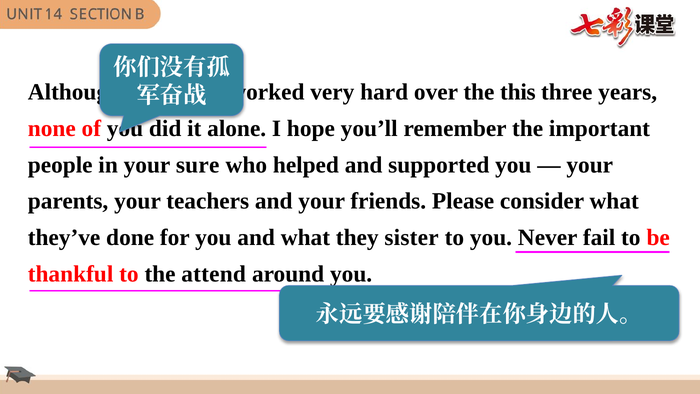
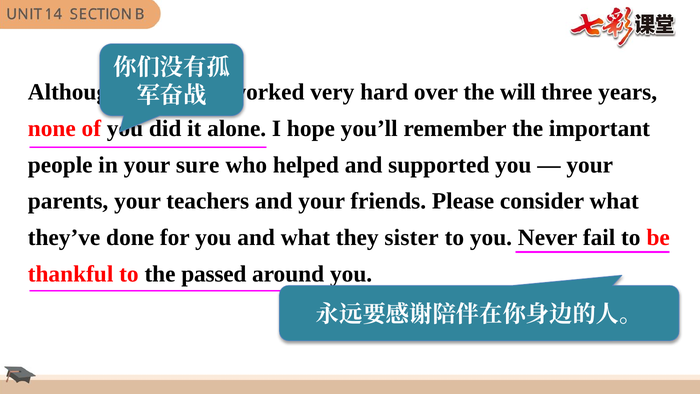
this: this -> will
attend: attend -> passed
